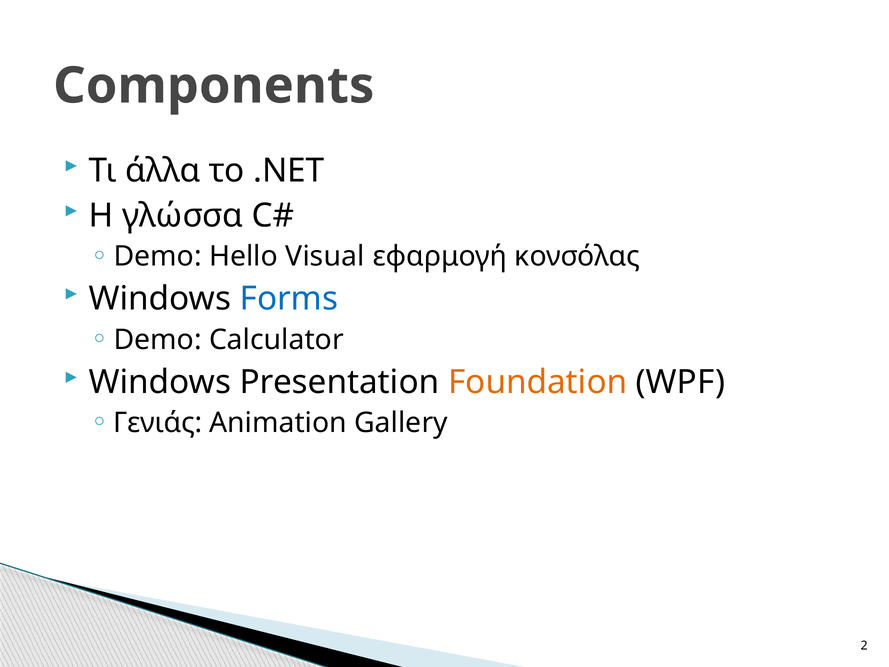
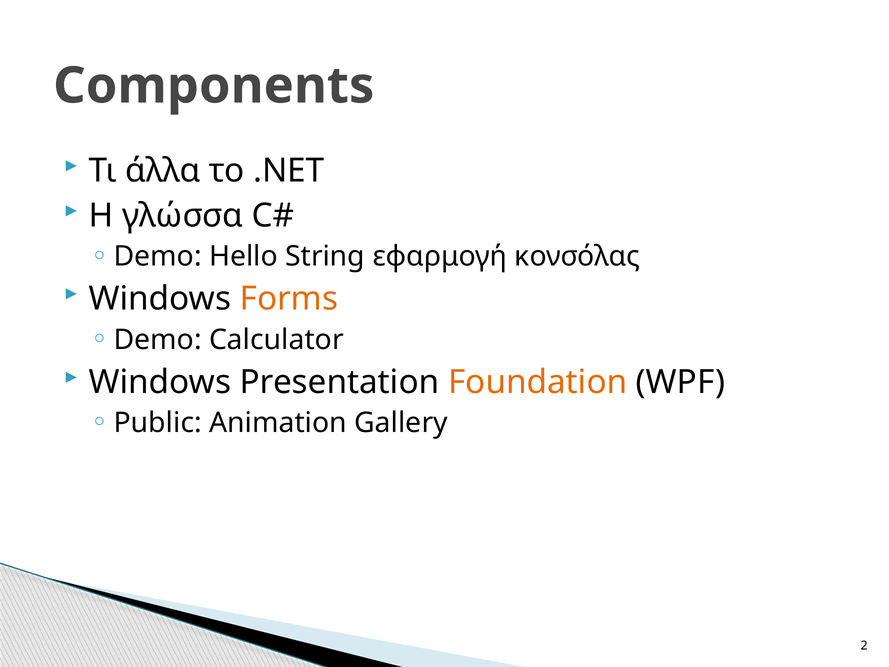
Visual: Visual -> String
Forms colour: blue -> orange
Γενιάς: Γενιάς -> Public
